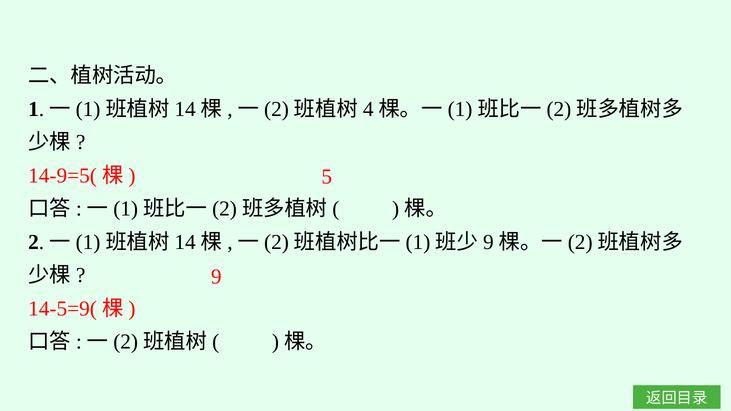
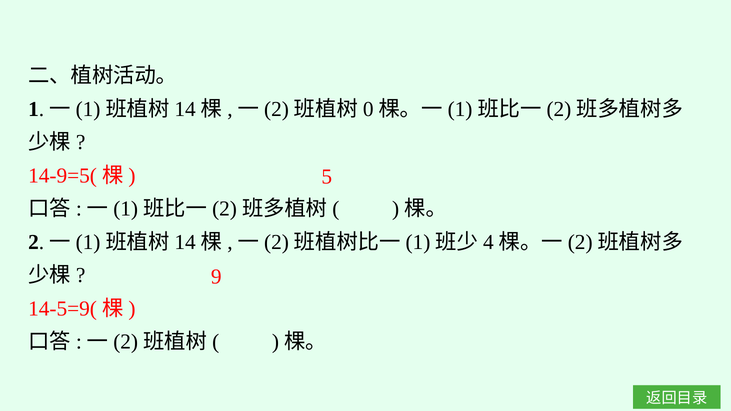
4: 4 -> 0
9 at (488, 242): 9 -> 4
